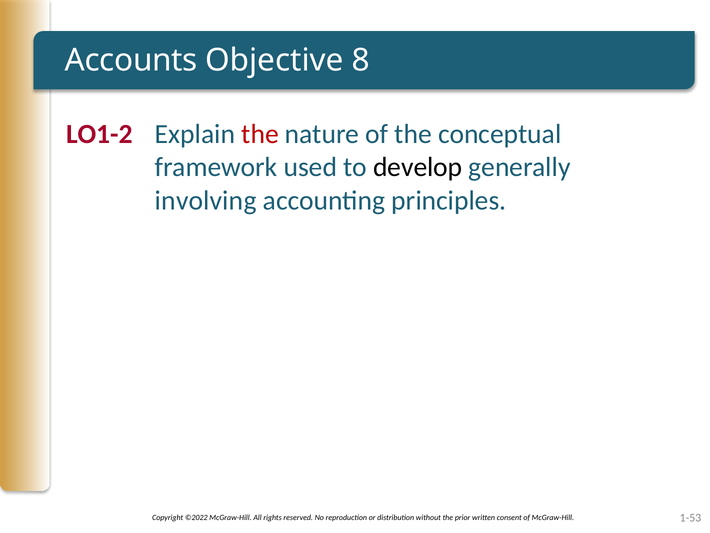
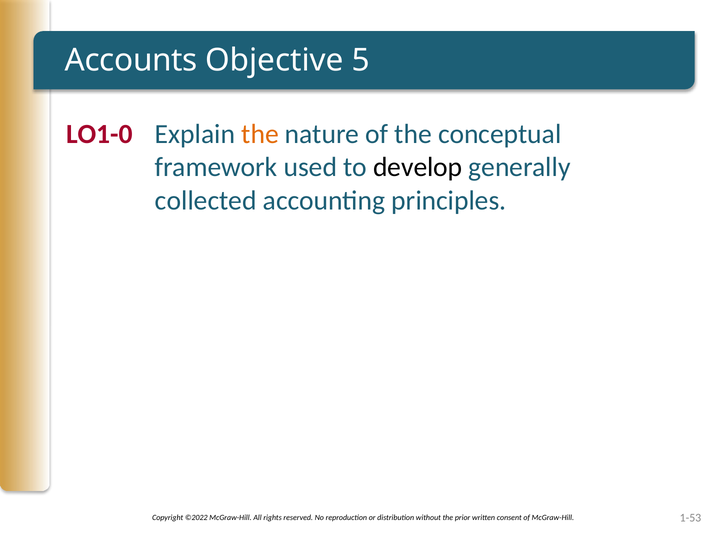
8: 8 -> 5
LO1-2: LO1-2 -> LO1-0
the at (260, 134) colour: red -> orange
involving: involving -> collected
